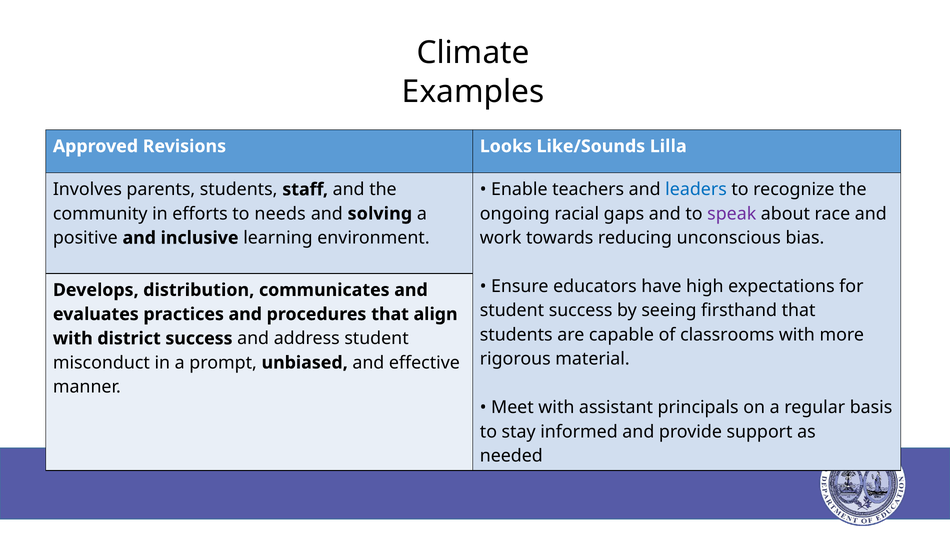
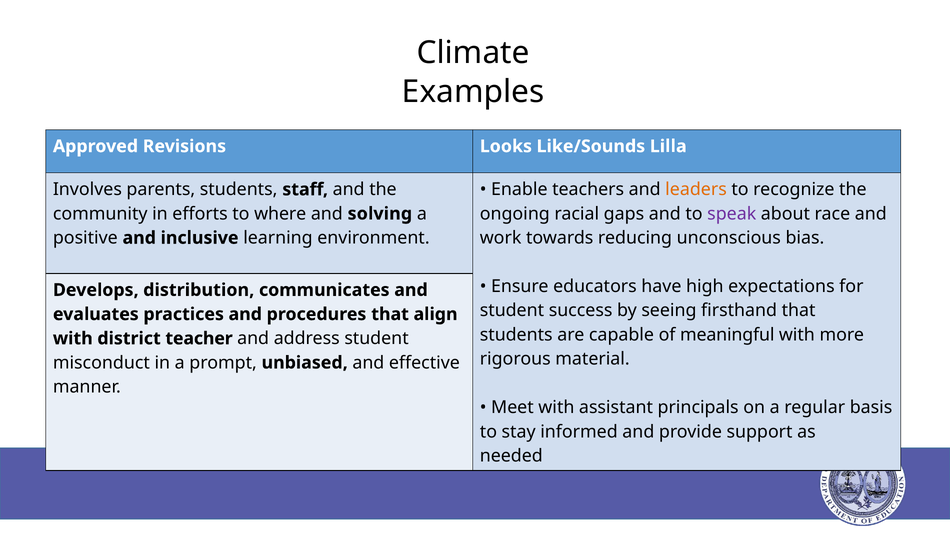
leaders colour: blue -> orange
needs: needs -> where
classrooms: classrooms -> meaningful
district success: success -> teacher
